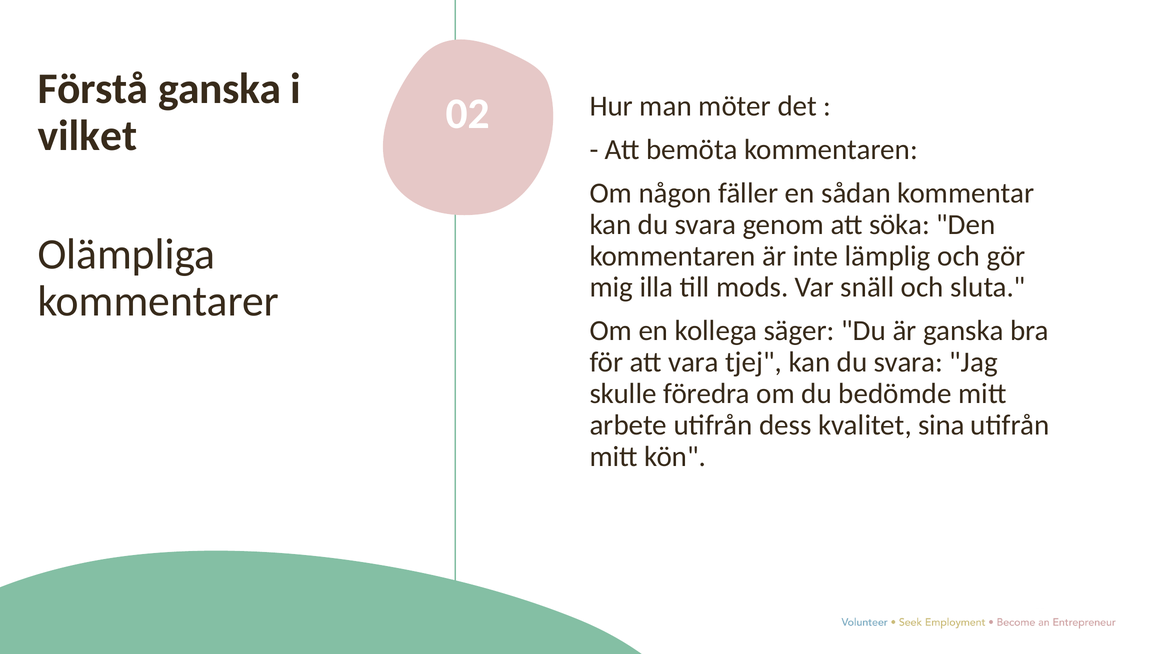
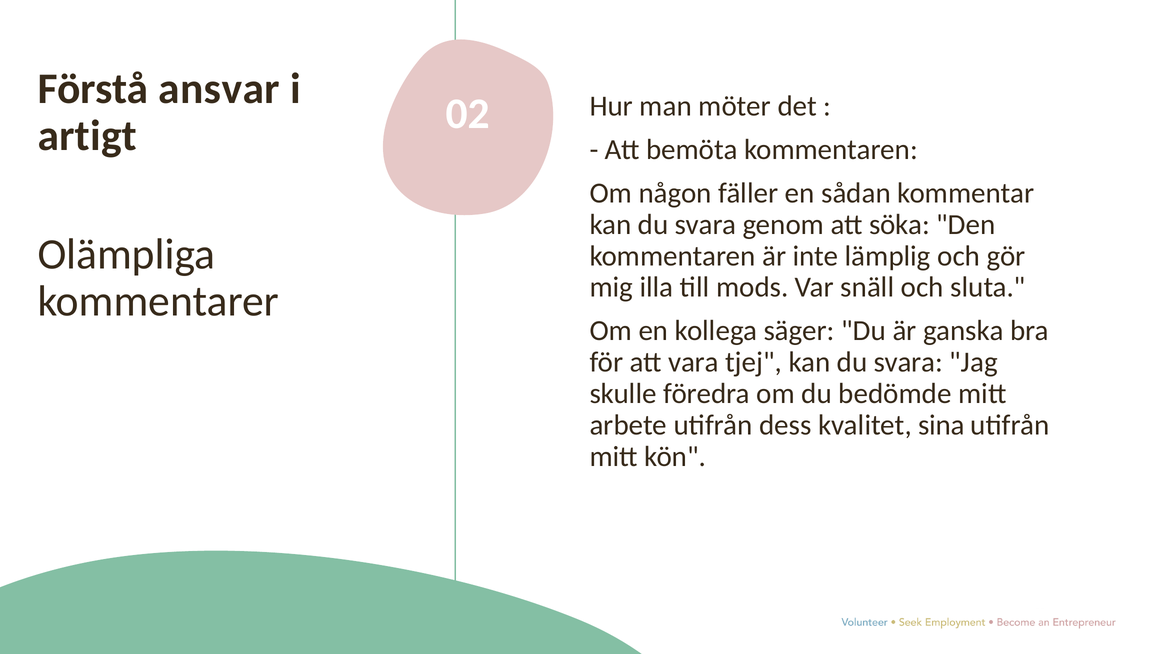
Förstå ganska: ganska -> ansvar
vilket: vilket -> artigt
